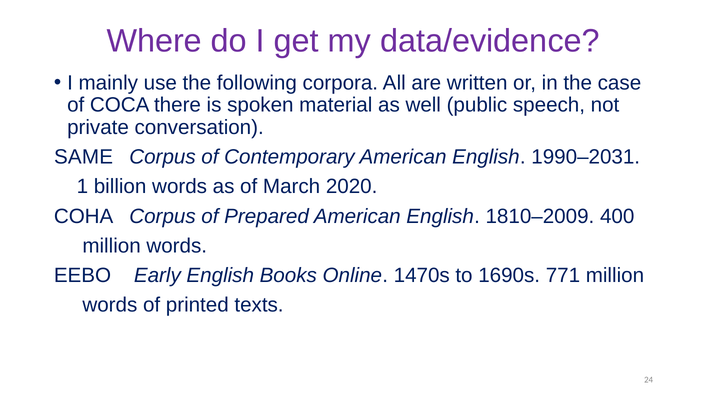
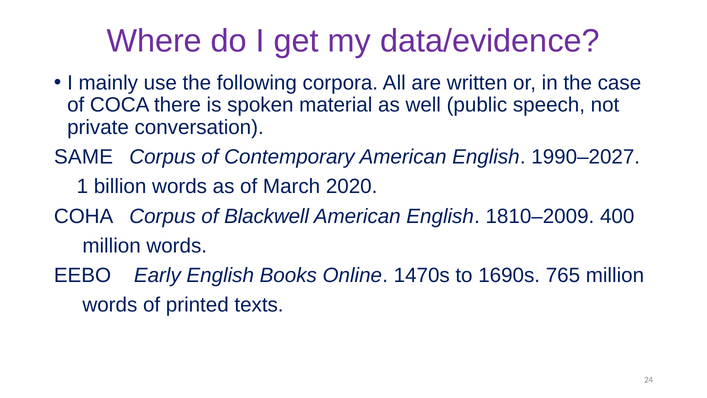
1990–2031: 1990–2031 -> 1990–2027
Prepared: Prepared -> Blackwell
771: 771 -> 765
